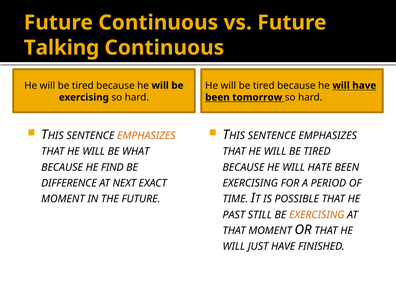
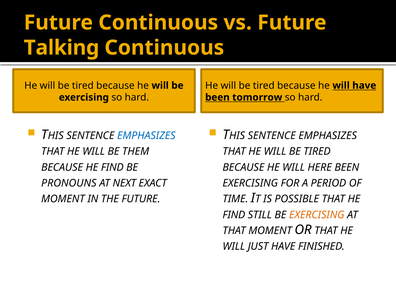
EMPHASIZES at (146, 136) colour: orange -> blue
WHAT: WHAT -> THEM
HATE: HATE -> HERE
DIFFERENCE: DIFFERENCE -> PRONOUNS
PAST at (234, 215): PAST -> FIND
